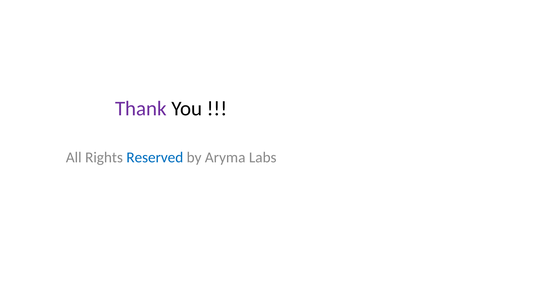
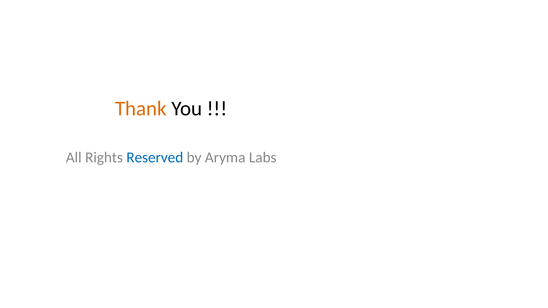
Thank colour: purple -> orange
